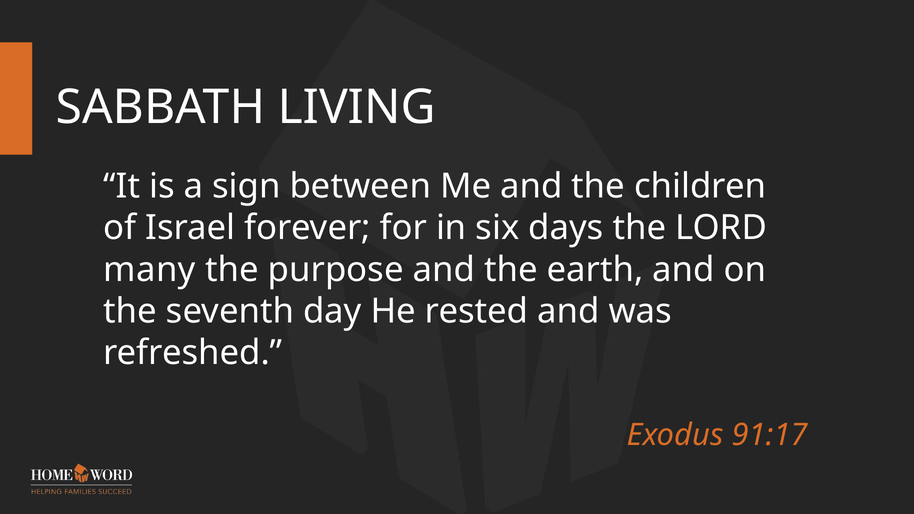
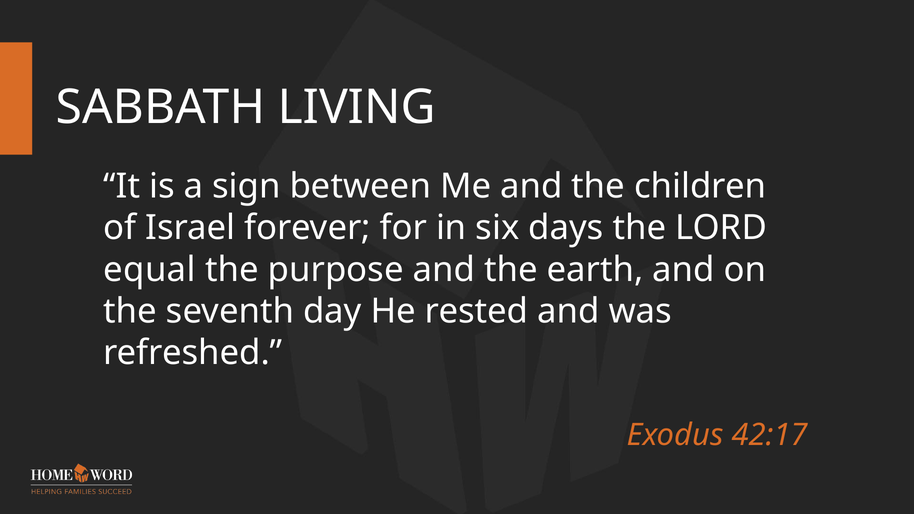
many: many -> equal
91:17: 91:17 -> 42:17
